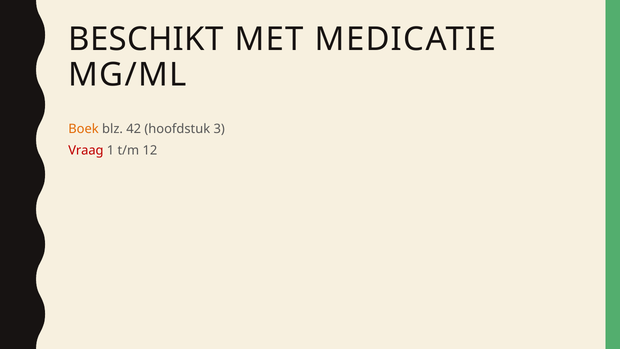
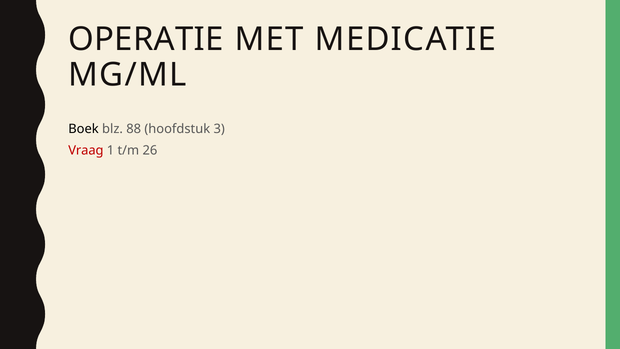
BESCHIKT: BESCHIKT -> OPERATIE
Boek colour: orange -> black
42: 42 -> 88
12: 12 -> 26
